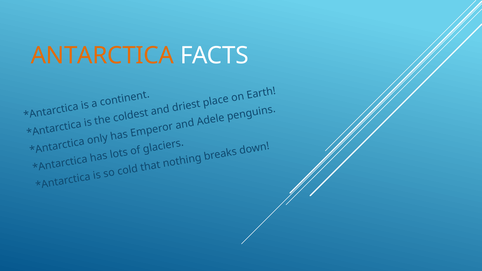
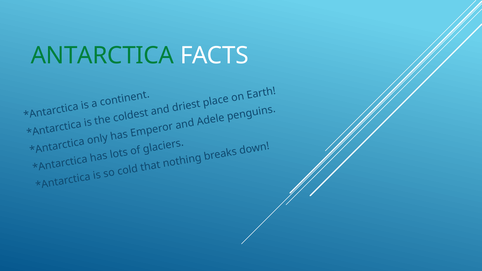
ANTARCTICA colour: orange -> green
